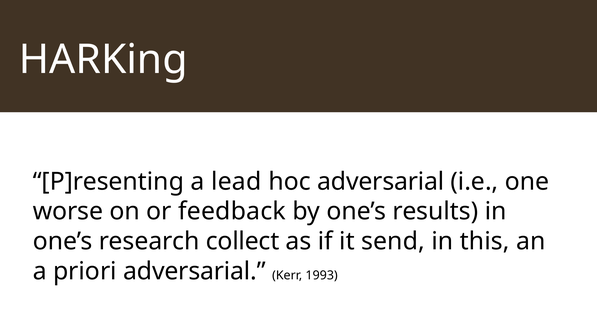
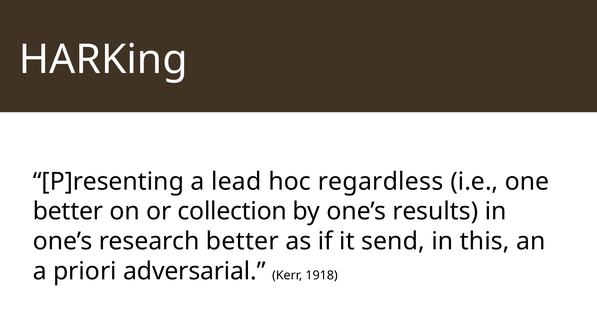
hoc adversarial: adversarial -> regardless
worse at (68, 211): worse -> better
feedback: feedback -> collection
research collect: collect -> better
1993: 1993 -> 1918
